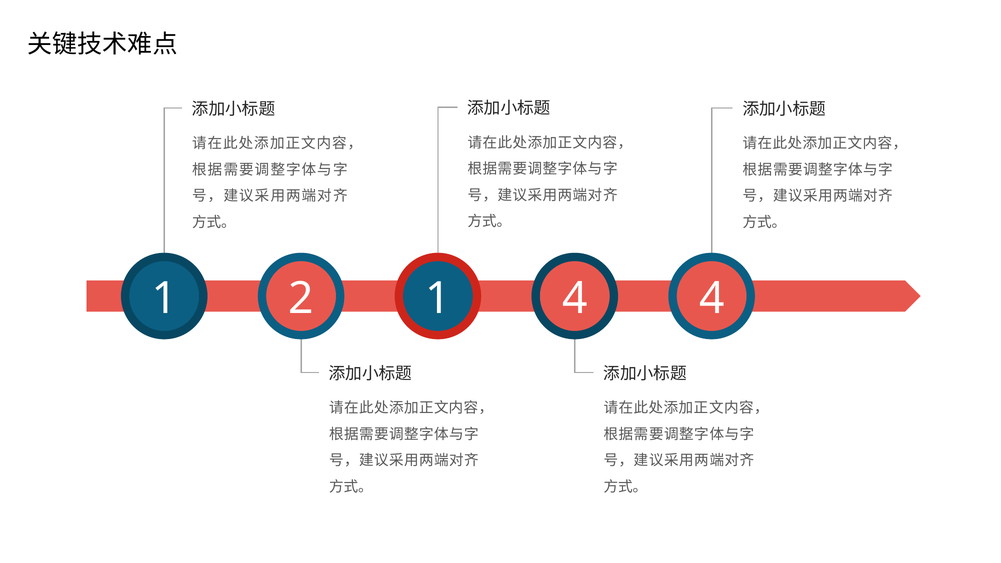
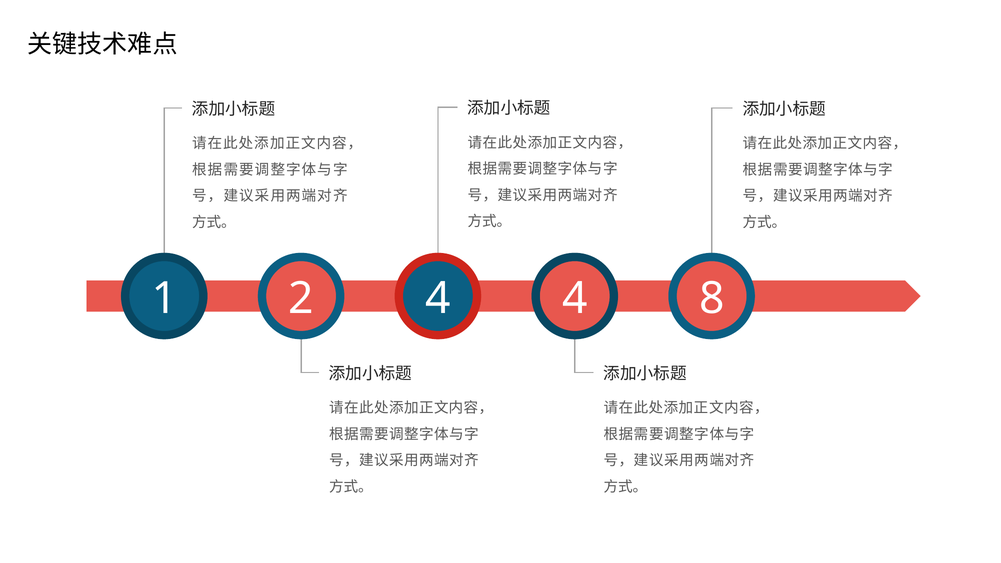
2 1: 1 -> 4
4 4: 4 -> 8
